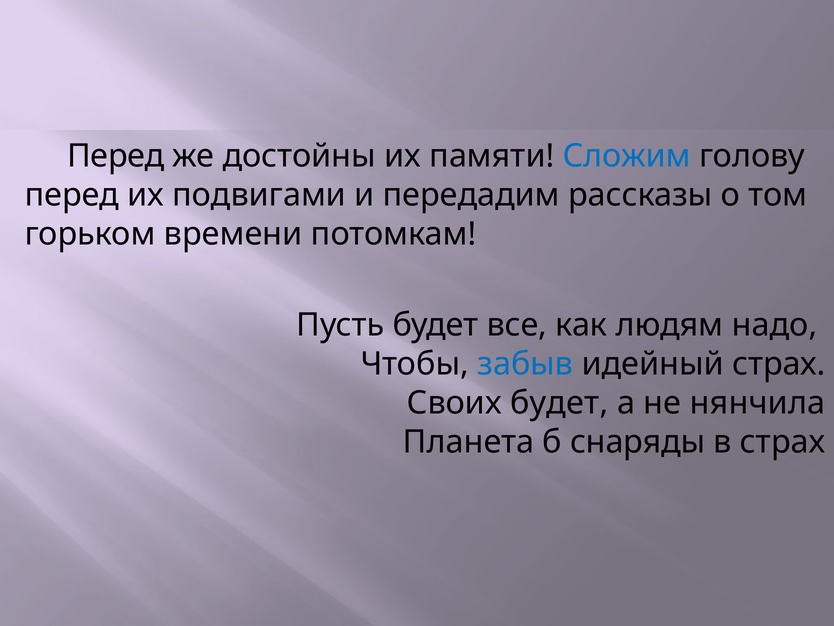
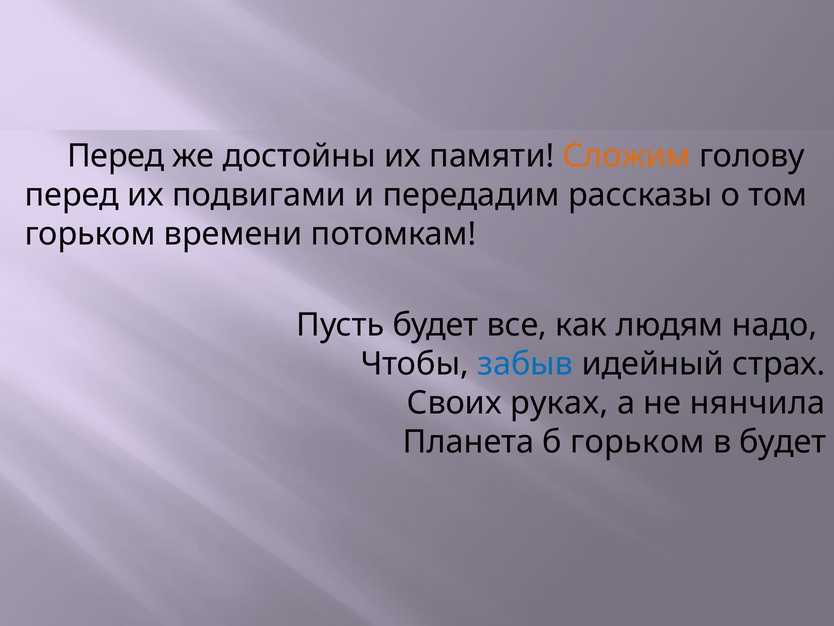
Сложим colour: blue -> orange
Своих будет: будет -> руках
б снаряды: снаряды -> горьком
в страх: страх -> будет
